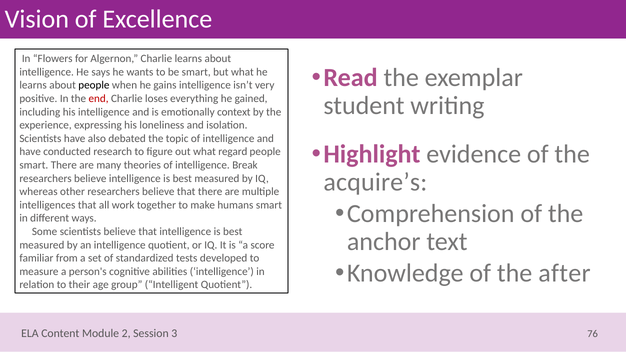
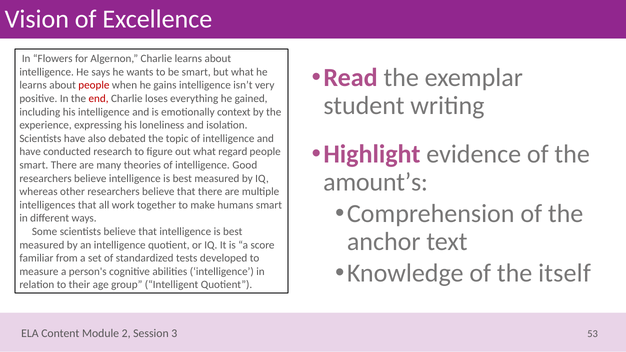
people at (94, 85) colour: black -> red
Break: Break -> Good
acquire’s: acquire’s -> amount’s
after: after -> itself
76: 76 -> 53
